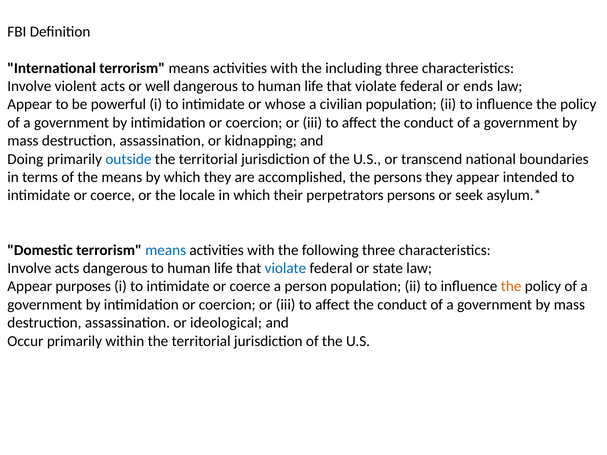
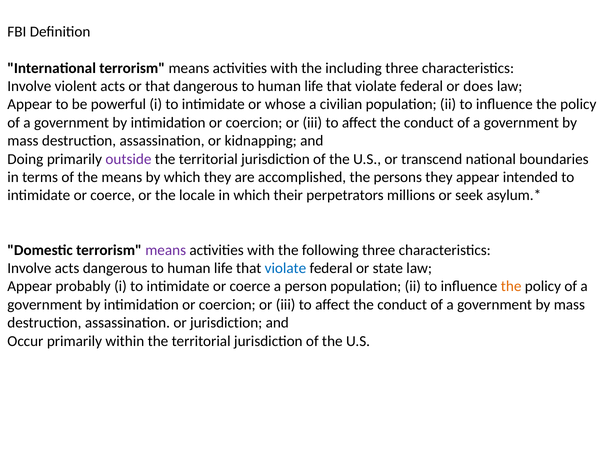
or well: well -> that
ends: ends -> does
outside colour: blue -> purple
perpetrators persons: persons -> millions
means at (166, 250) colour: blue -> purple
purposes: purposes -> probably
or ideological: ideological -> jurisdiction
